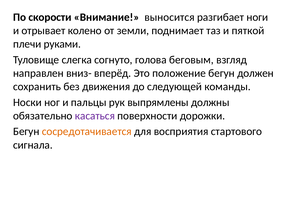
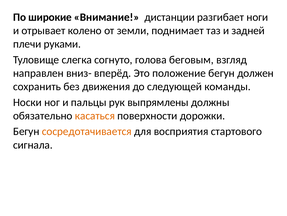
скорости: скорости -> широкие
выносится: выносится -> дистанции
пяткой: пяткой -> задней
касаться colour: purple -> orange
